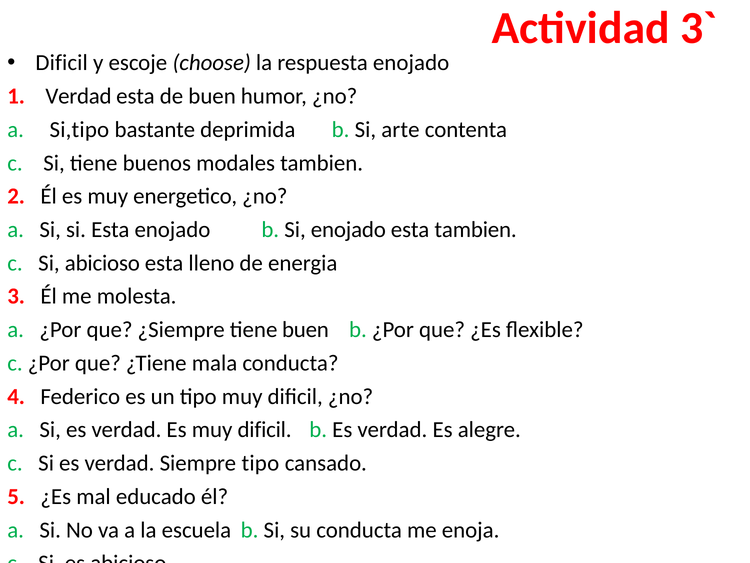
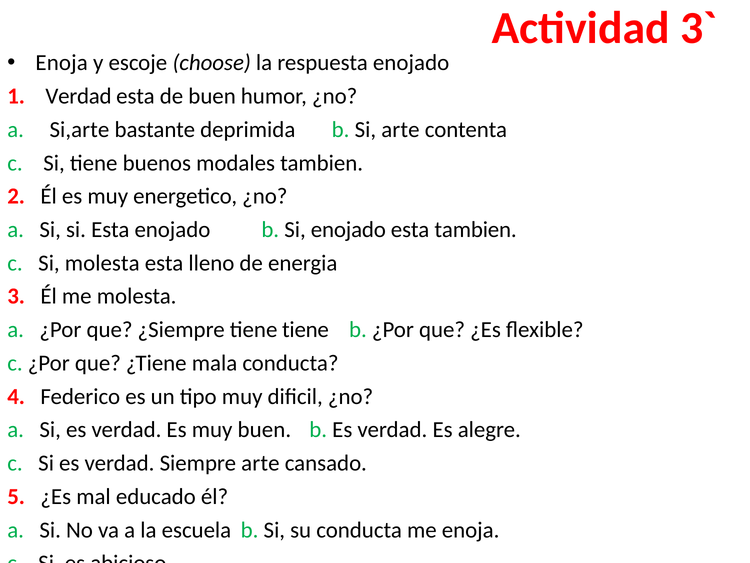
Dificil at (62, 63): Dificil -> Enoja
Si,tipo: Si,tipo -> Si,arte
Si abicioso: abicioso -> molesta
tiene buen: buen -> tiene
Es muy dificil: dificil -> buen
Siempre tipo: tipo -> arte
